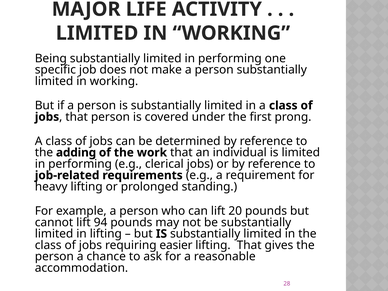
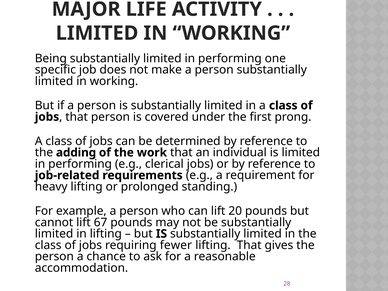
94: 94 -> 67
easier: easier -> fewer
